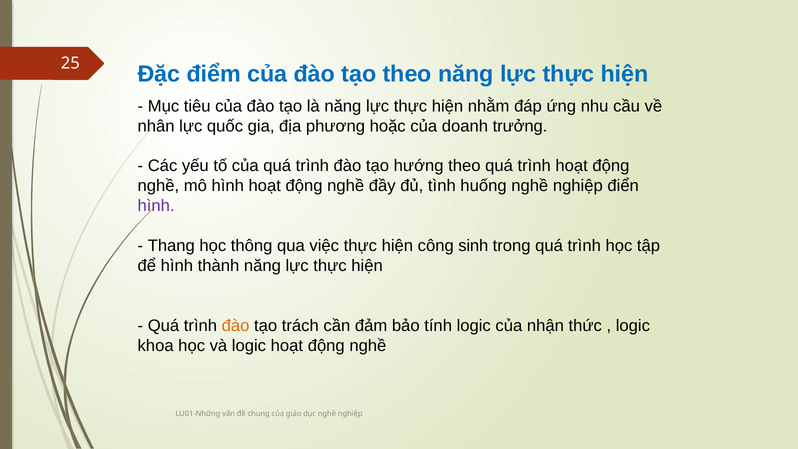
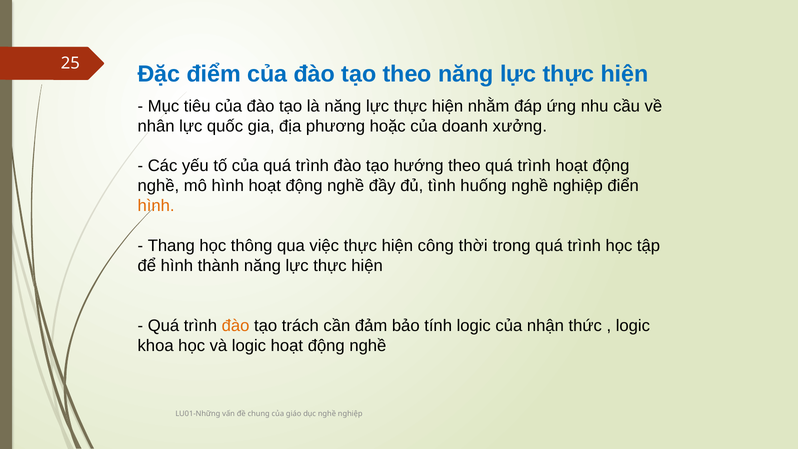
trưởng: trưởng -> xưởng
hình at (156, 206) colour: purple -> orange
sinh: sinh -> thời
